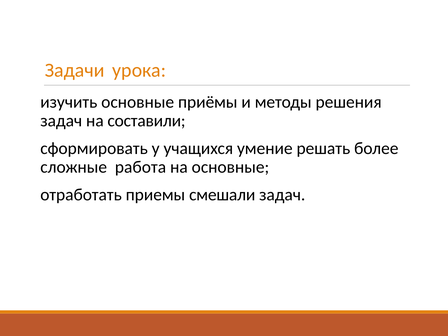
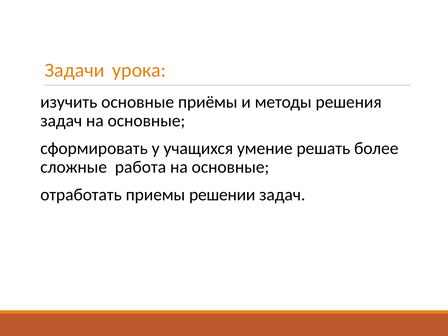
задач на составили: составили -> основные
смешали: смешали -> решении
